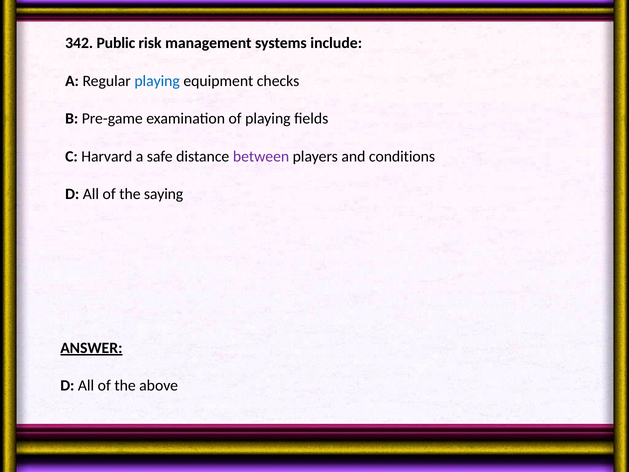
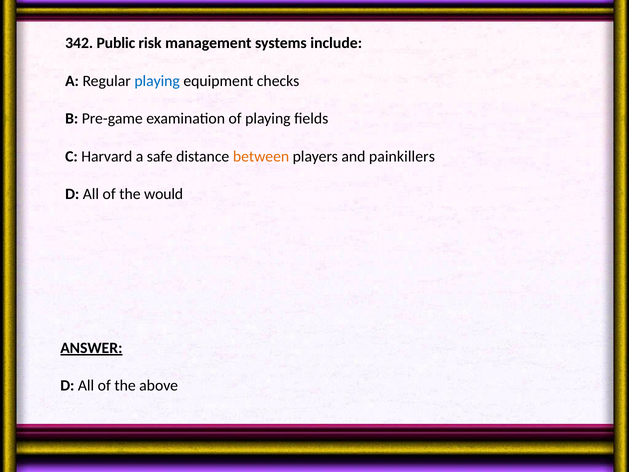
between colour: purple -> orange
conditions: conditions -> painkillers
saying: saying -> would
